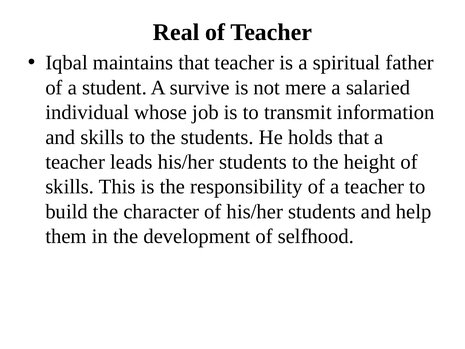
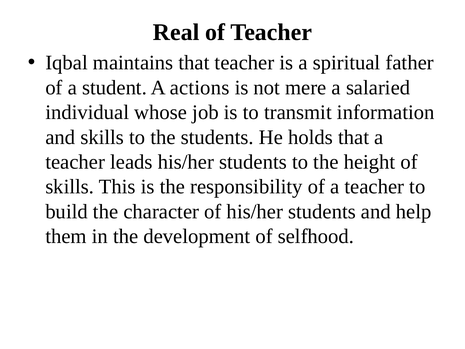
survive: survive -> actions
